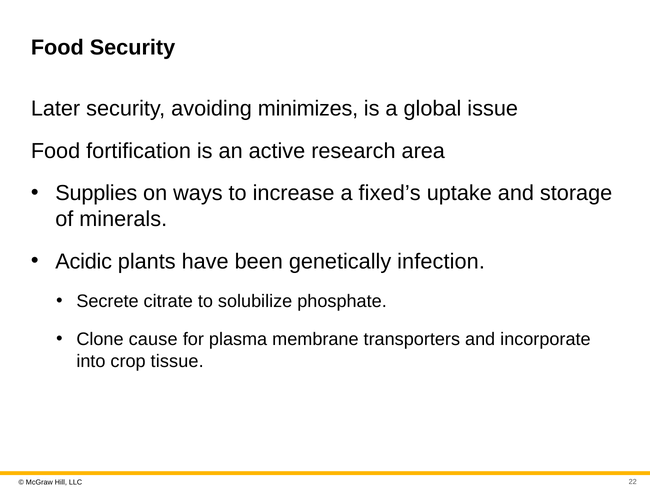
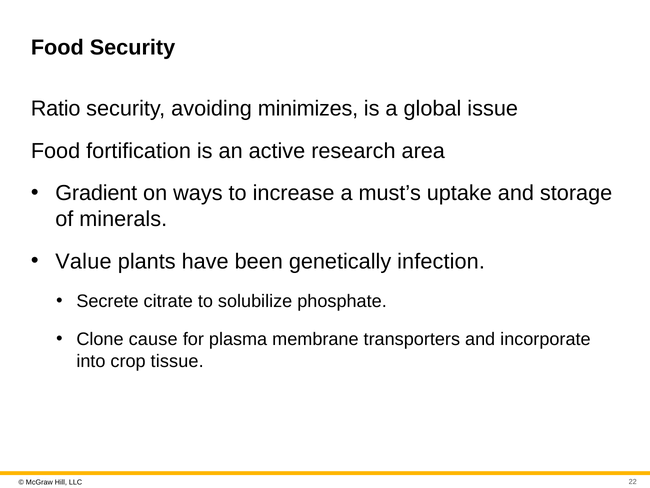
Later: Later -> Ratio
Supplies: Supplies -> Gradient
fixed’s: fixed’s -> must’s
Acidic: Acidic -> Value
